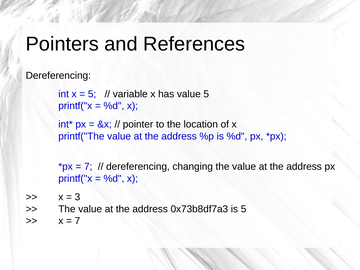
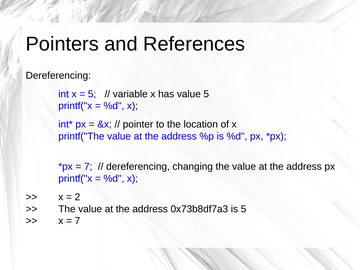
3: 3 -> 2
